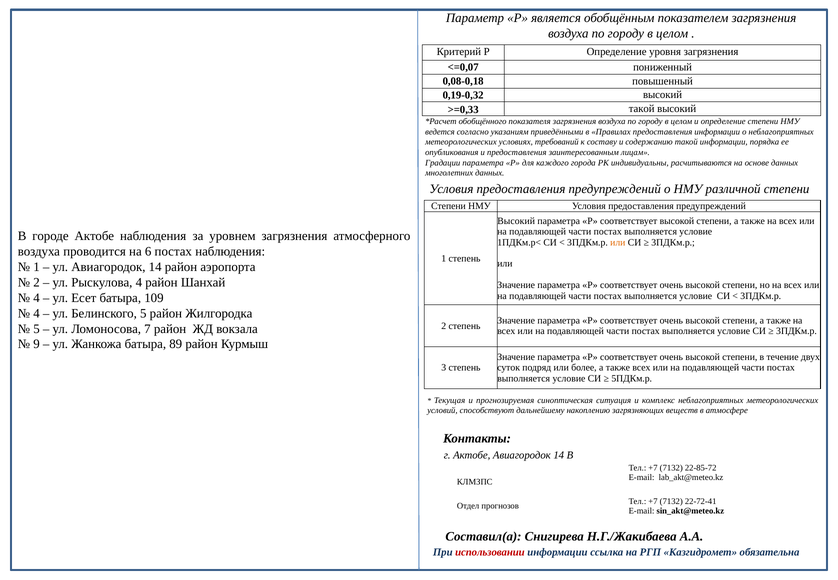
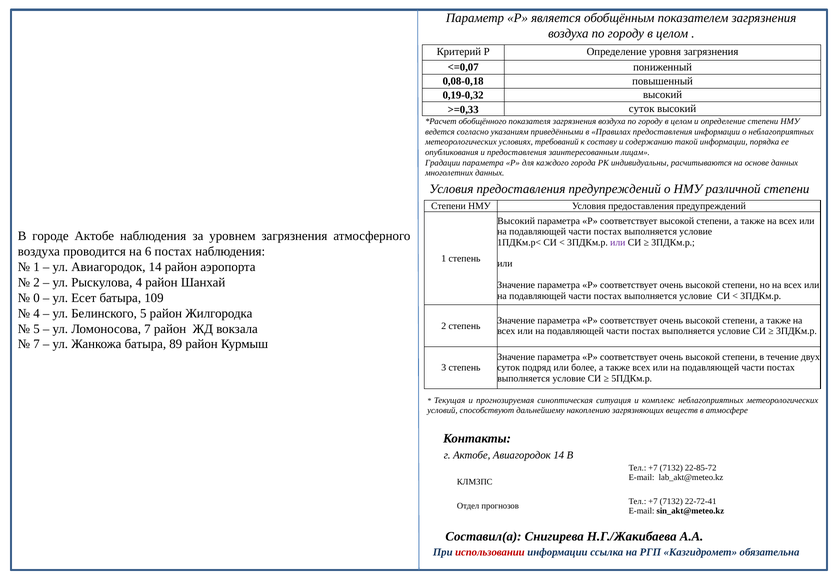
>=0,33 такой: такой -> суток
или at (618, 242) colour: orange -> purple
4 at (37, 298): 4 -> 0
9 at (37, 344): 9 -> 7
